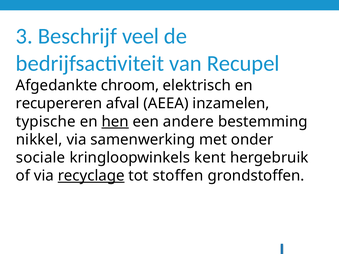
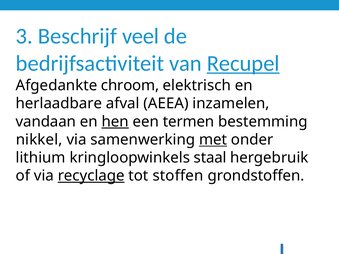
Recupel underline: none -> present
recupereren: recupereren -> herlaadbare
typische: typische -> vandaan
andere: andere -> termen
met underline: none -> present
sociale: sociale -> lithium
kent: kent -> staal
